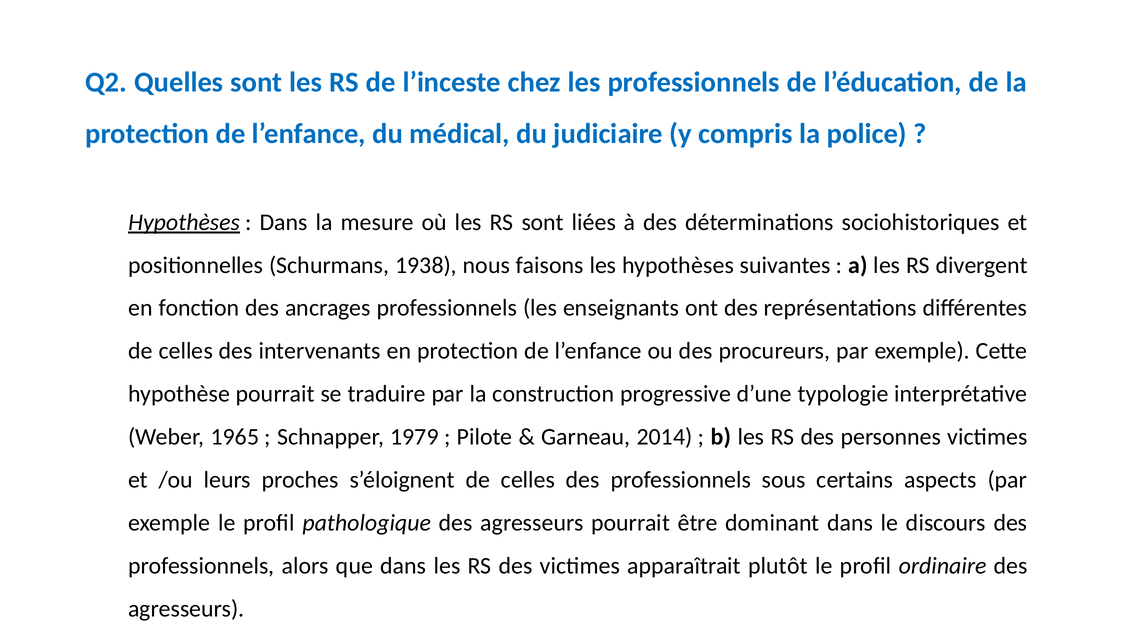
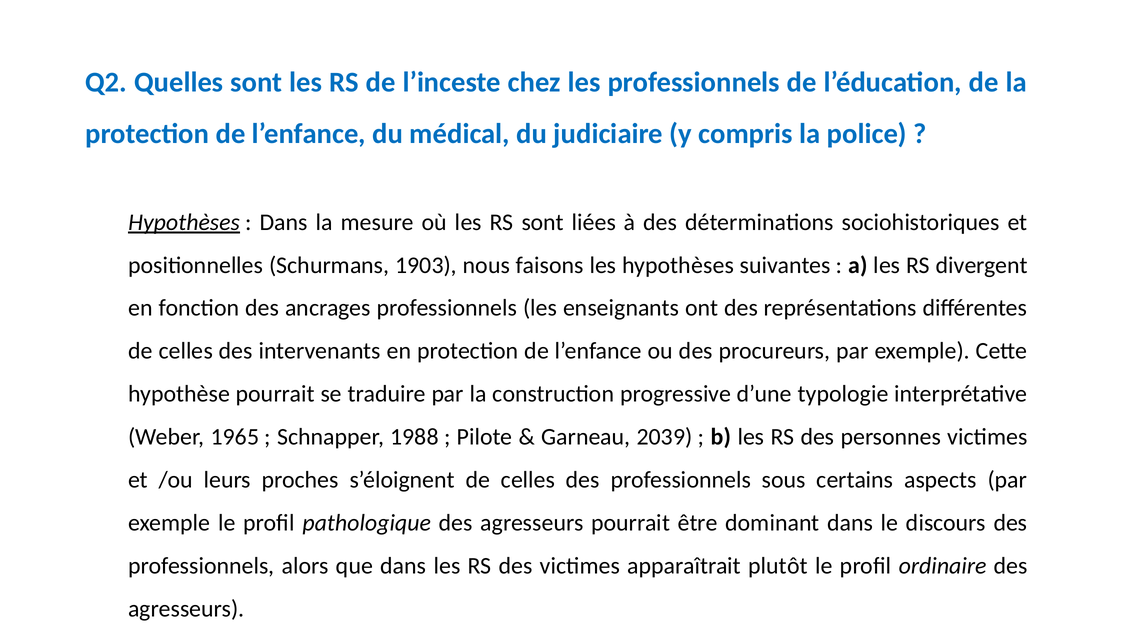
1938: 1938 -> 1903
1979: 1979 -> 1988
2014: 2014 -> 2039
